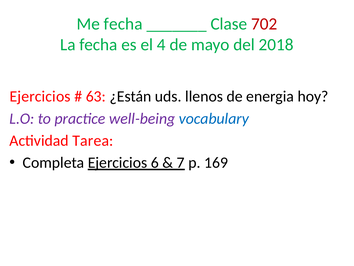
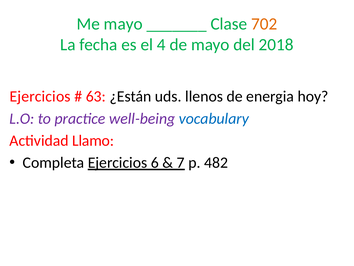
Me fecha: fecha -> mayo
702 colour: red -> orange
Tarea: Tarea -> Llamo
169: 169 -> 482
